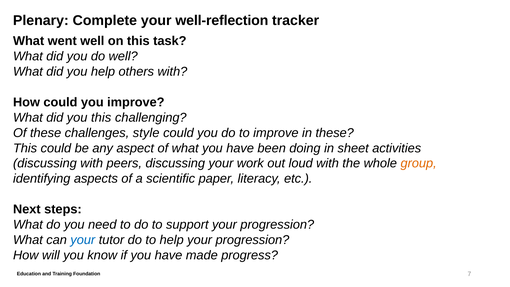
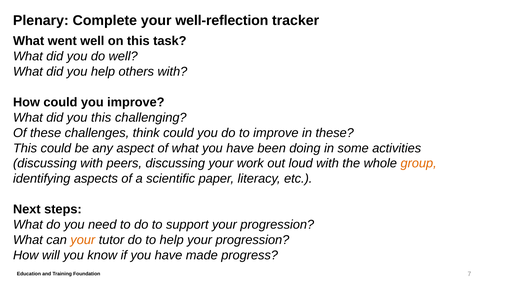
style: style -> think
sheet: sheet -> some
your at (83, 240) colour: blue -> orange
